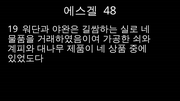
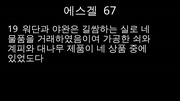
48: 48 -> 67
